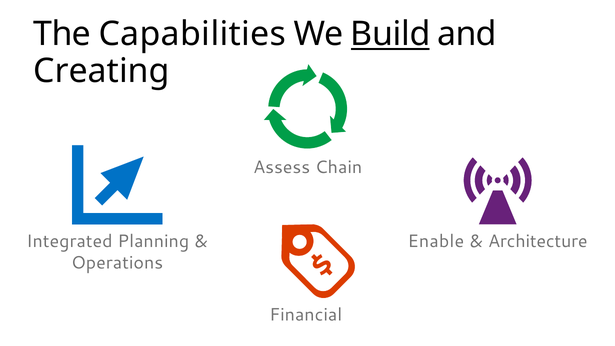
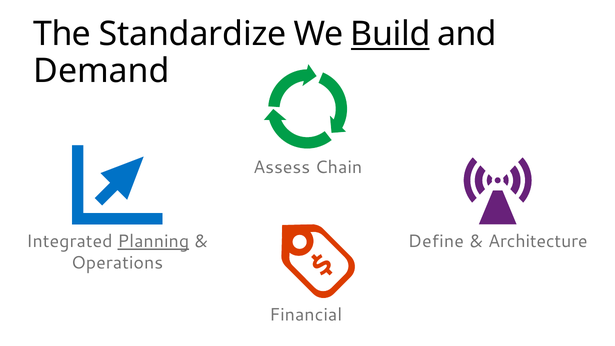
Capabilities: Capabilities -> Standardize
Creating: Creating -> Demand
Planning underline: none -> present
Enable: Enable -> Define
